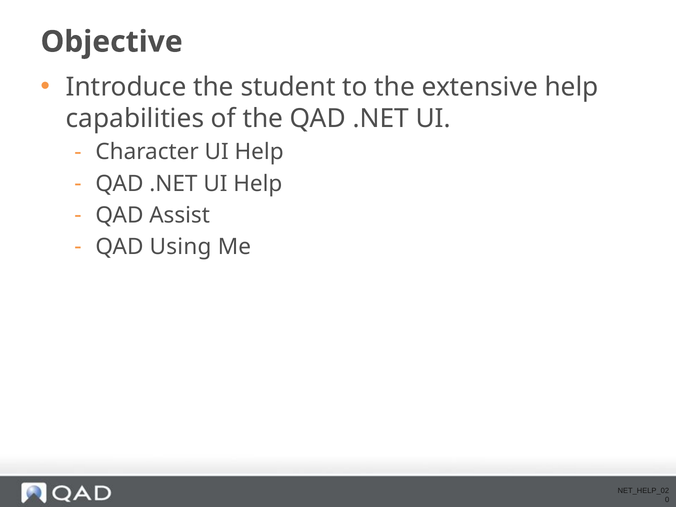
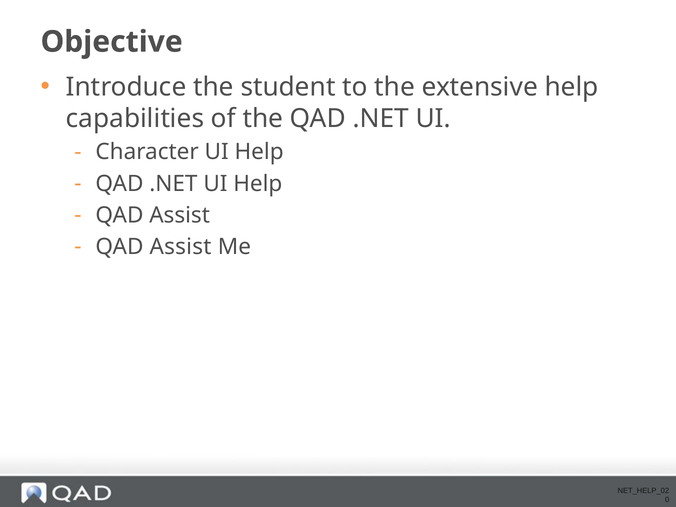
Using at (181, 247): Using -> Assist
